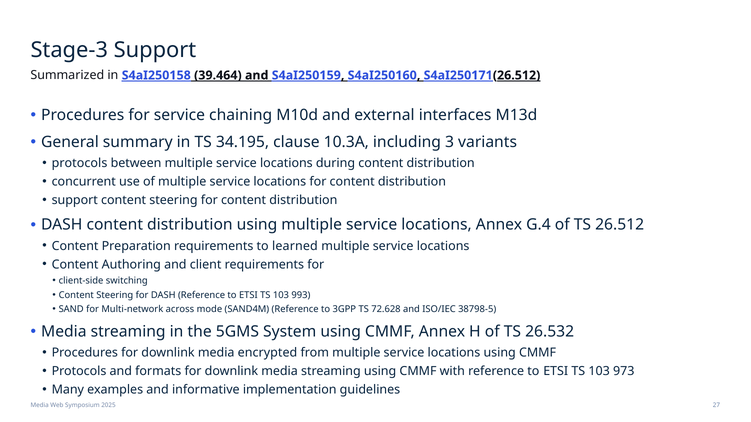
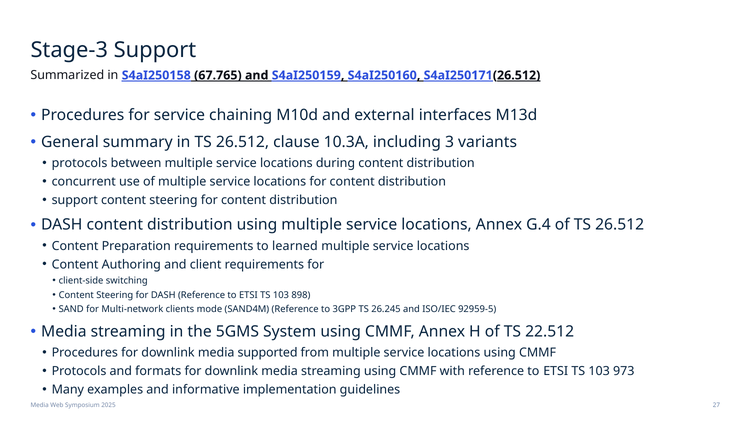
39.464: 39.464 -> 67.765
in TS 34.195: 34.195 -> 26.512
993: 993 -> 898
across: across -> clients
72.628: 72.628 -> 26.245
38798-5: 38798-5 -> 92959-5
26.532: 26.532 -> 22.512
encrypted: encrypted -> supported
